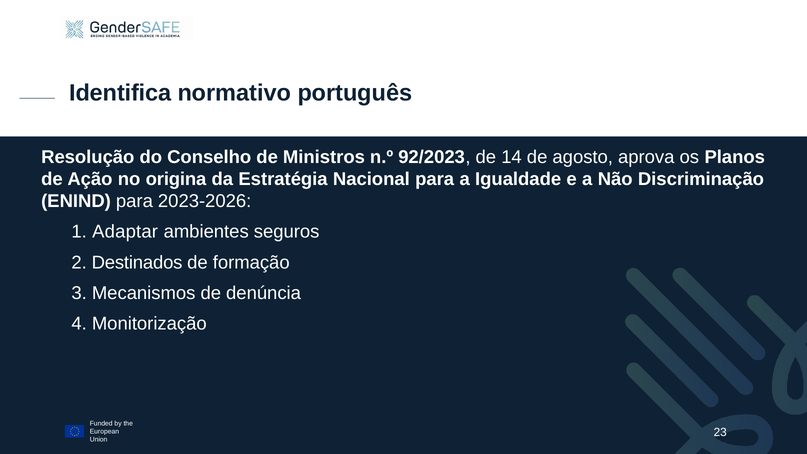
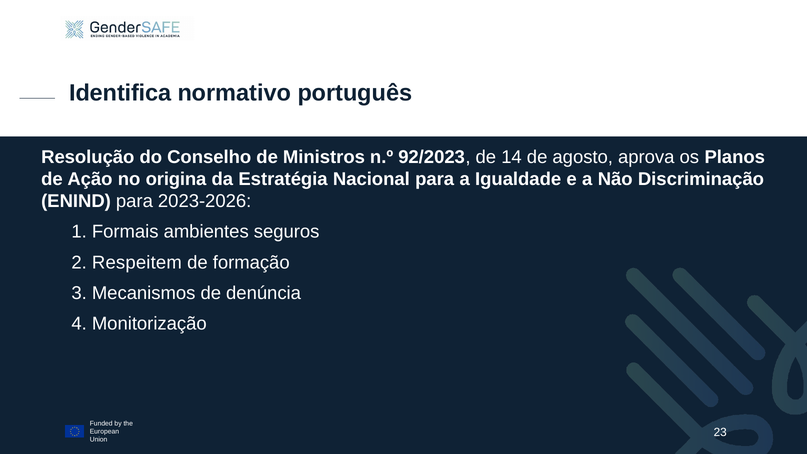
Adaptar: Adaptar -> Formais
Destinados: Destinados -> Respeitem
